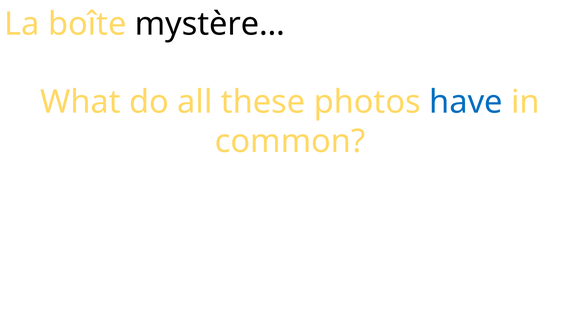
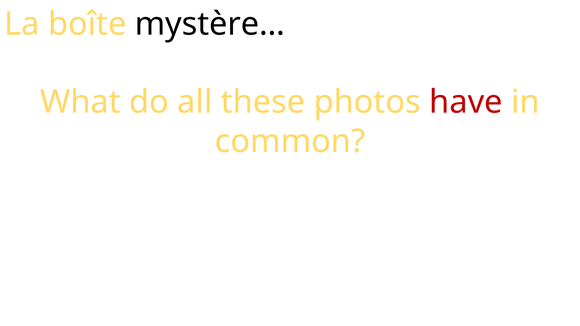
have colour: blue -> red
